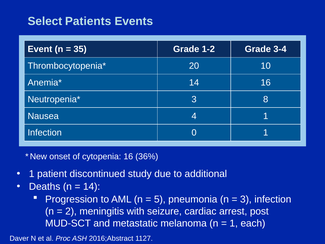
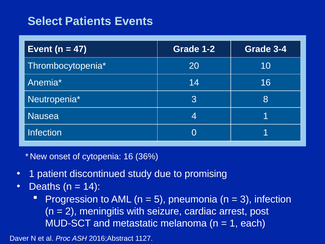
35: 35 -> 47
additional: additional -> promising
